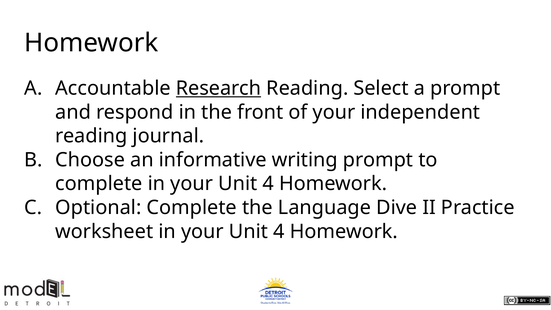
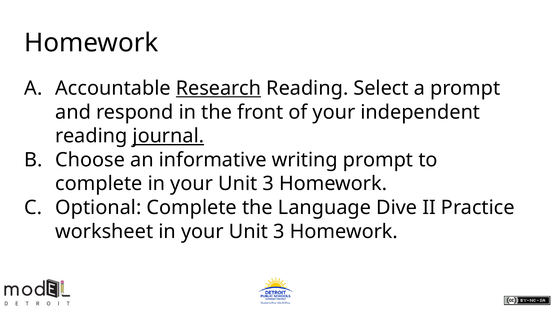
journal underline: none -> present
4 at (268, 184): 4 -> 3
4 at (279, 231): 4 -> 3
